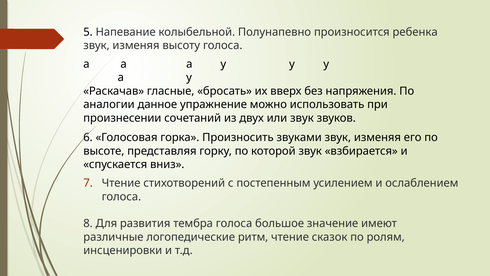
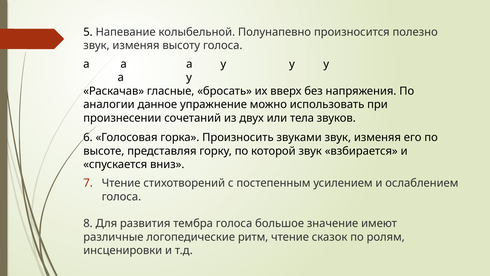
ребенка: ребенка -> полезно
или звук: звук -> тела
